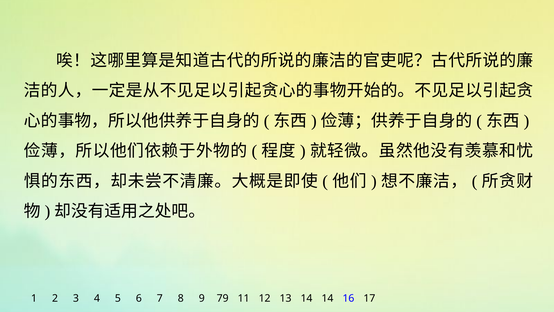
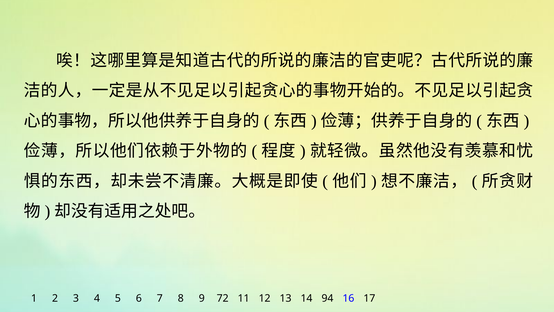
79: 79 -> 72
14 14: 14 -> 94
